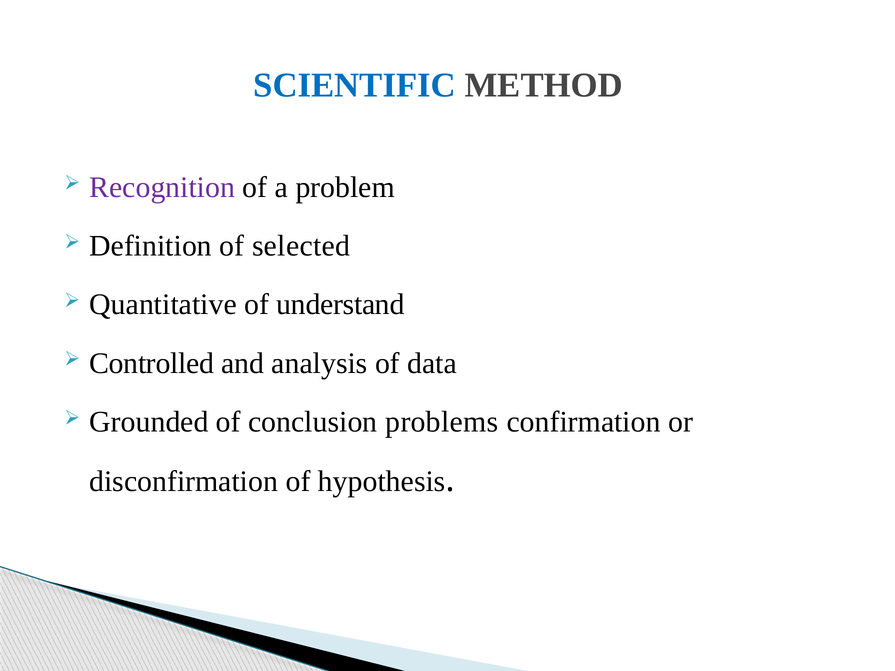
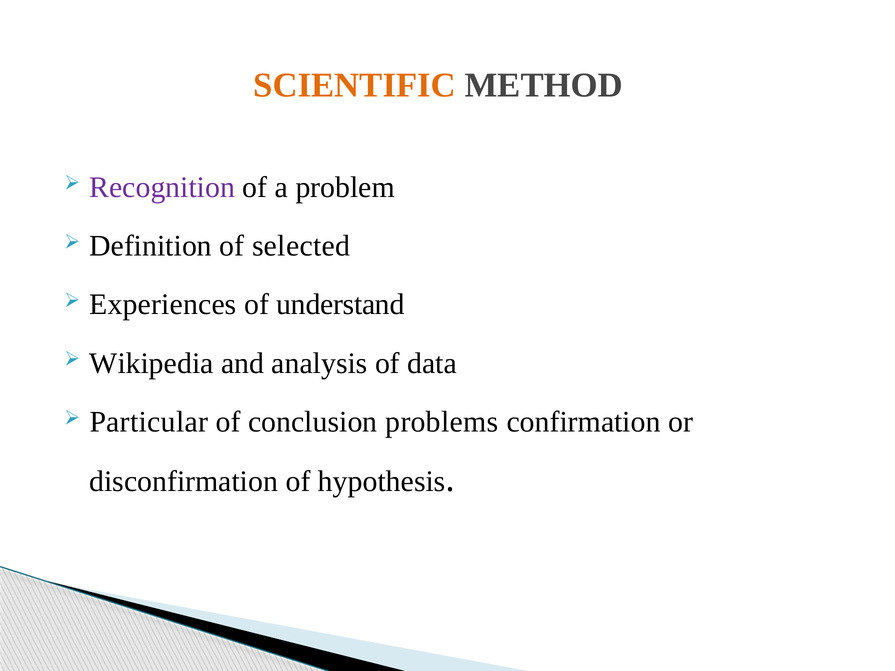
SCIENTIFIC colour: blue -> orange
Quantitative: Quantitative -> Experiences
Controlled: Controlled -> Wikipedia
Grounded: Grounded -> Particular
